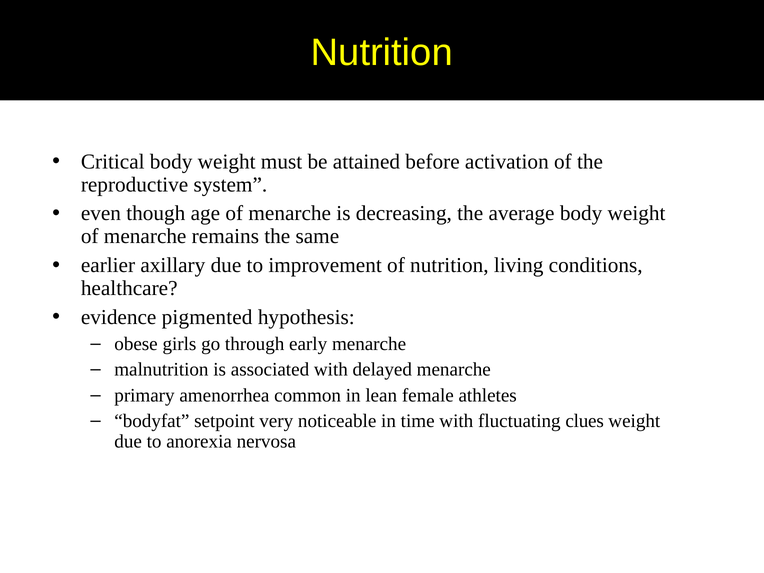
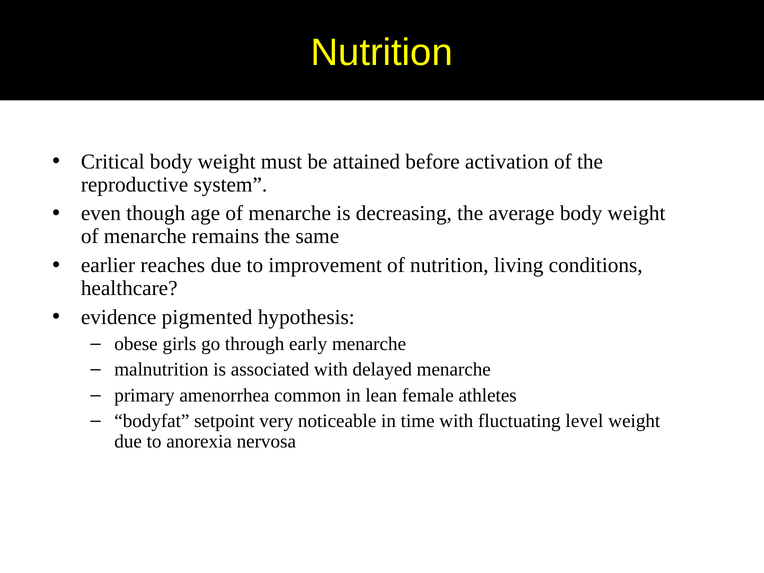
axillary: axillary -> reaches
clues: clues -> level
